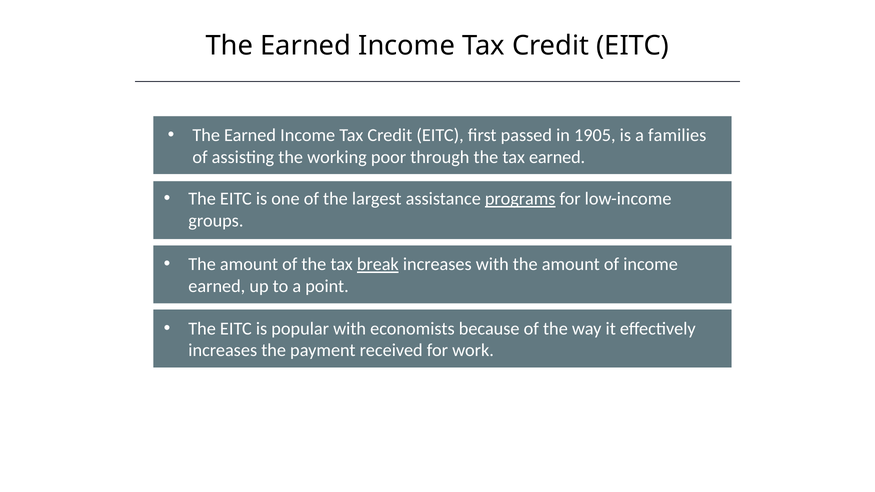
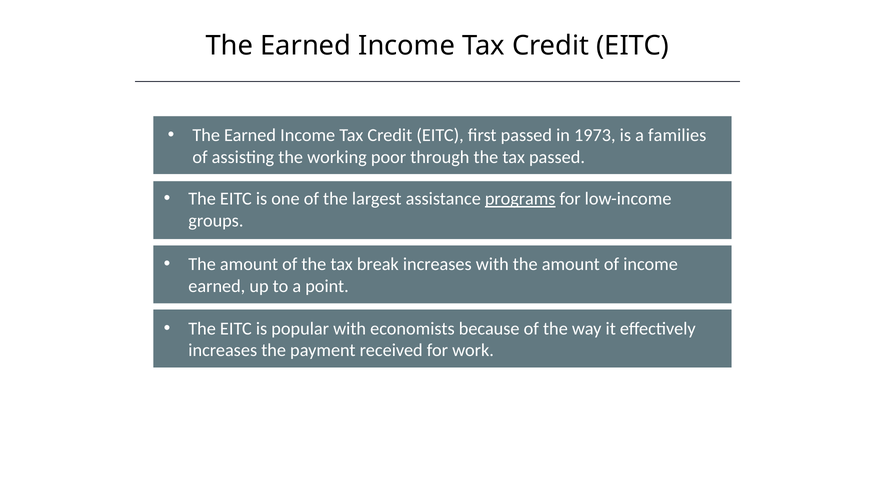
1905: 1905 -> 1973
tax earned: earned -> passed
break underline: present -> none
